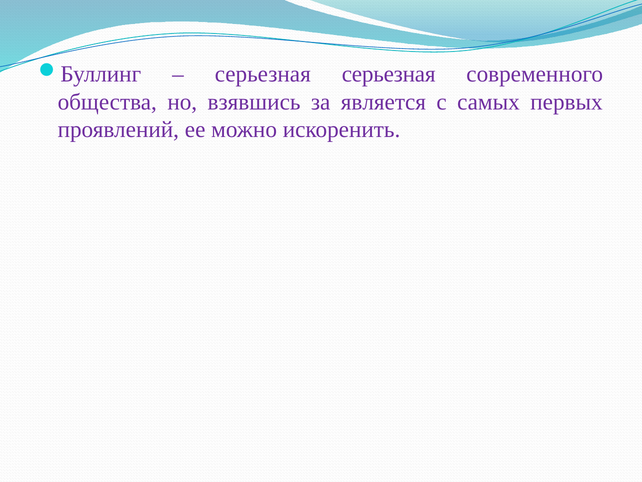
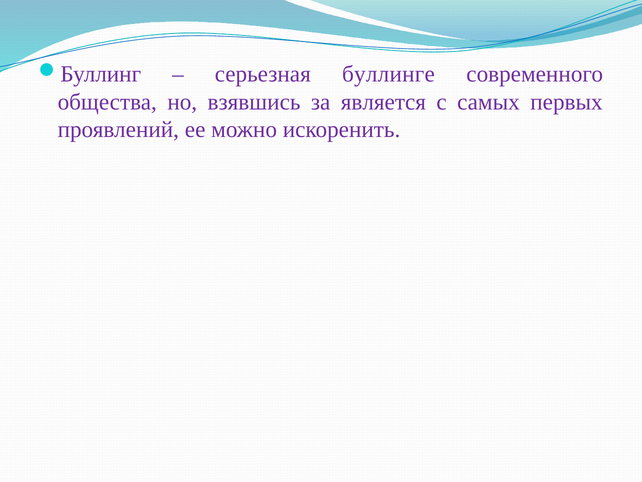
серьезная серьезная: серьезная -> буллинге
